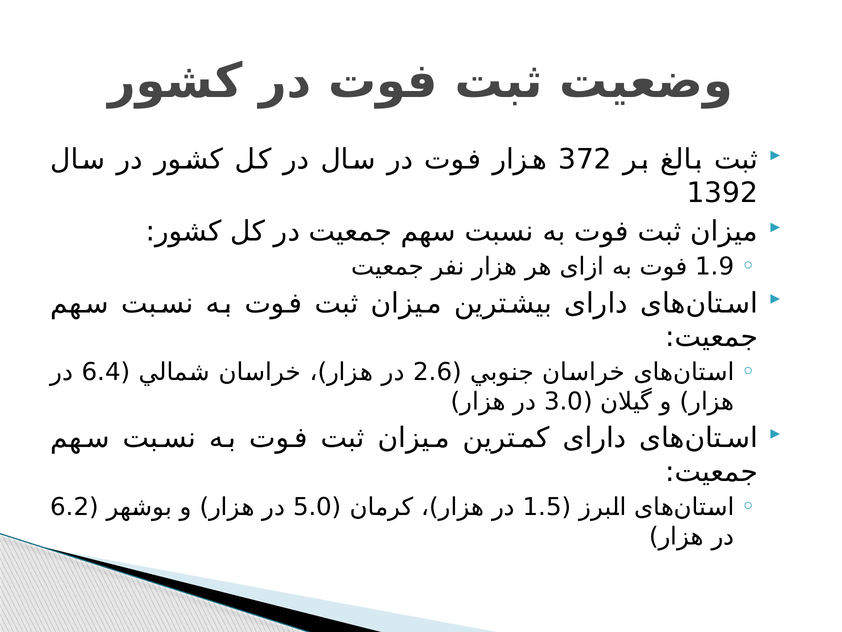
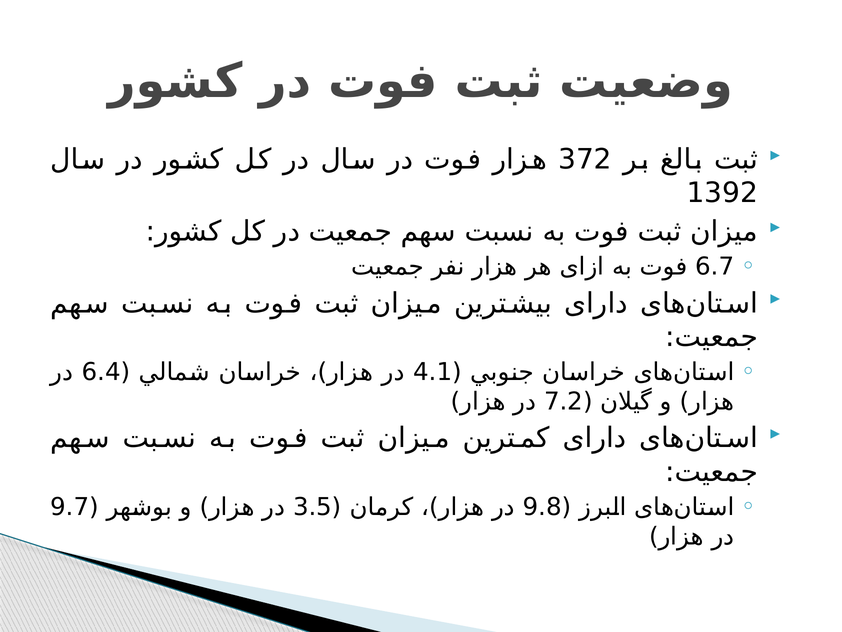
1.9: 1.9 -> 6.7
2.6: 2.6 -> 4.1
3.0: 3.0 -> 7.2
6.2: 6.2 -> 9.7
5.0: 5.0 -> 3.5
1.5: 1.5 -> 9.8
